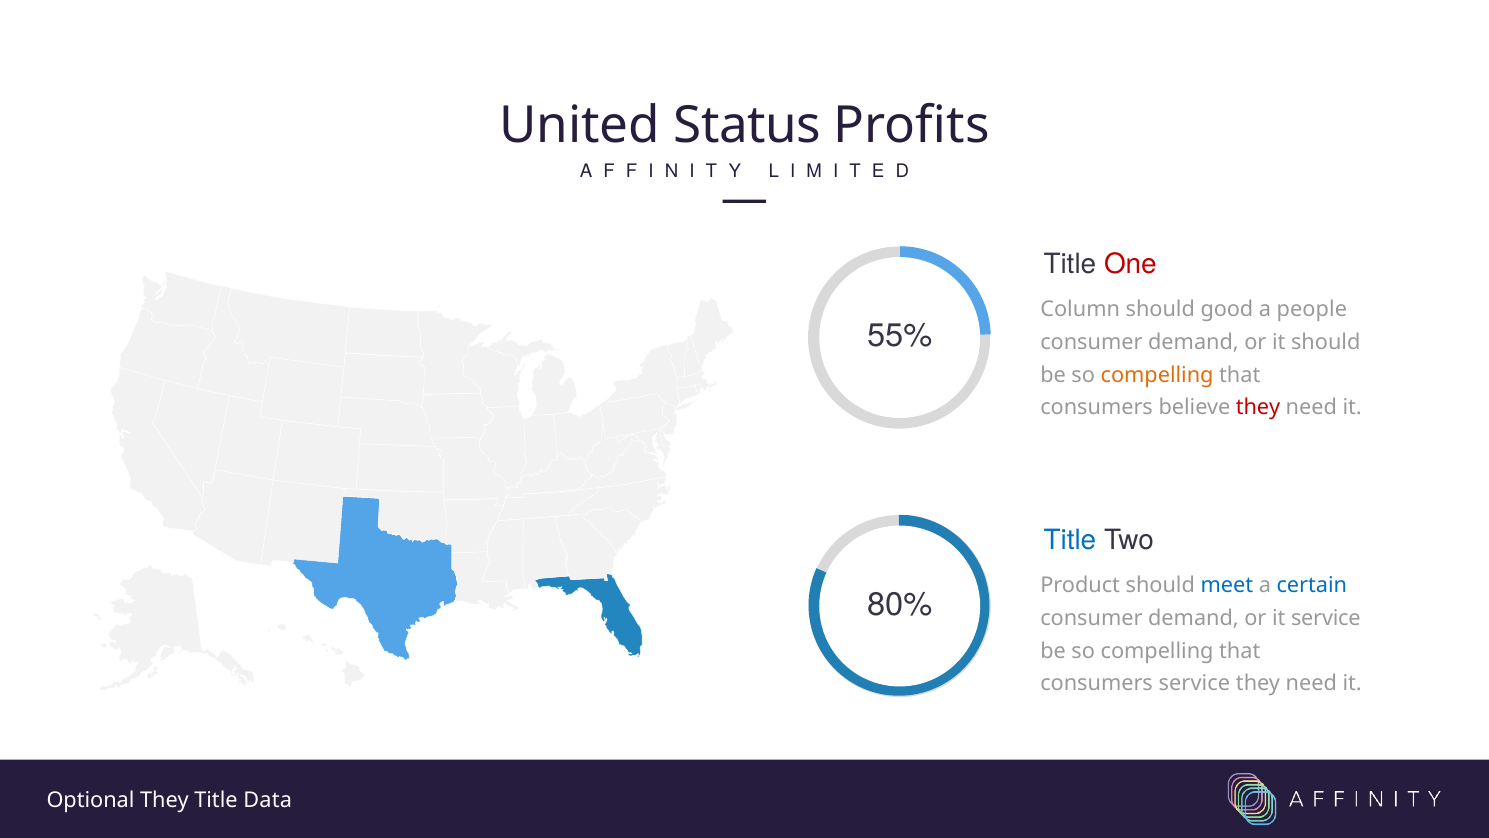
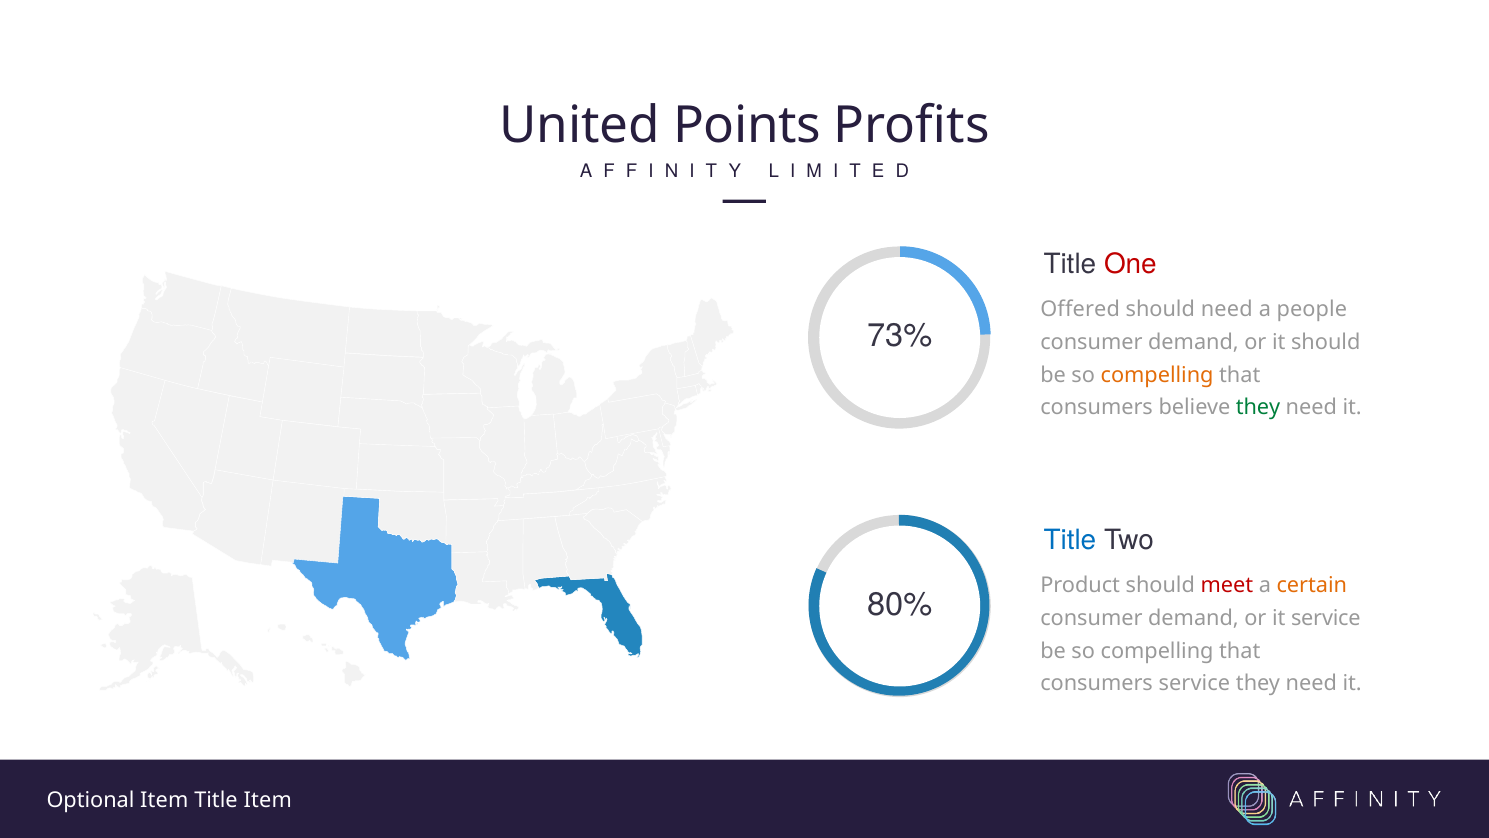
Status: Status -> Points
Column: Column -> Offered
should good: good -> need
55%: 55% -> 73%
they at (1258, 408) colour: red -> green
meet colour: blue -> red
certain colour: blue -> orange
Optional They: They -> Item
Title Data: Data -> Item
